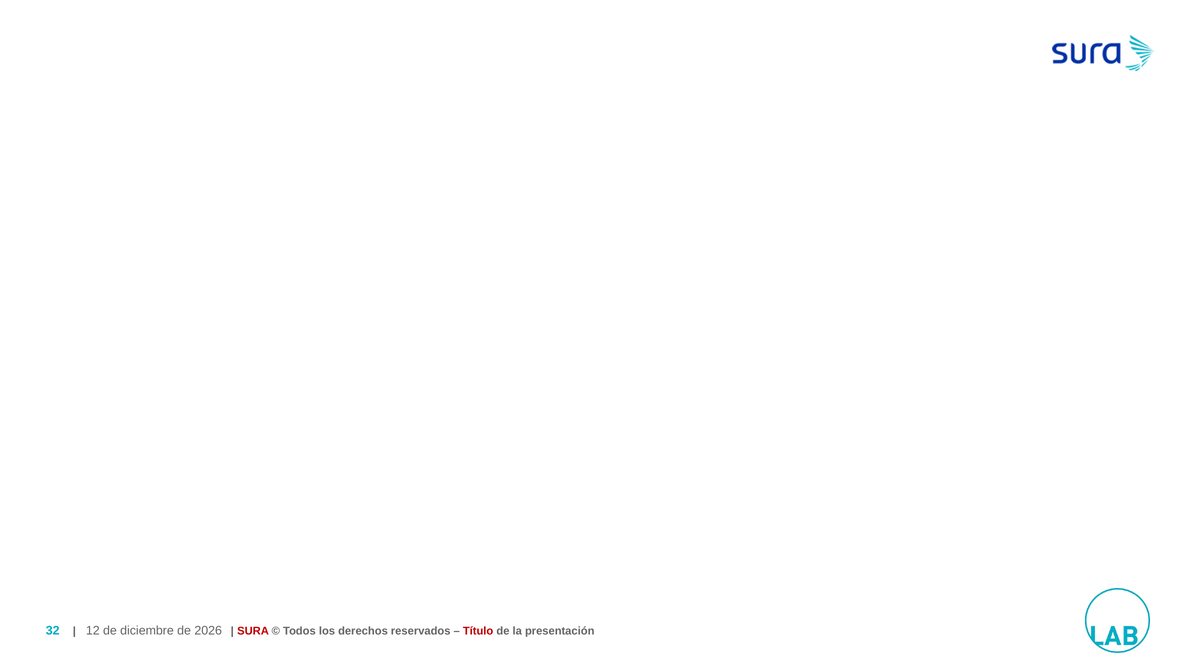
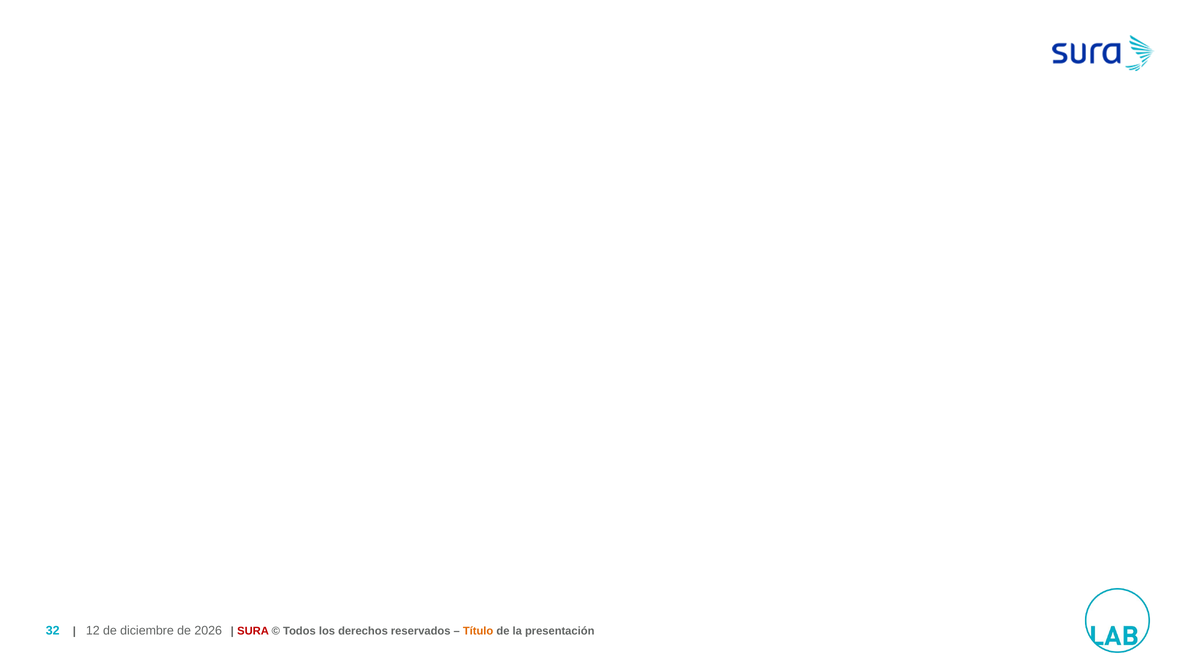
Título colour: red -> orange
